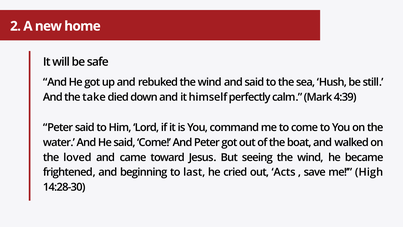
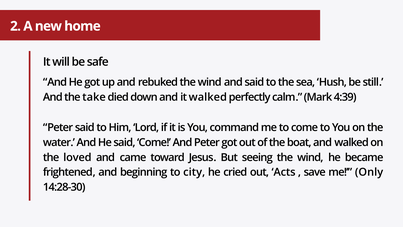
it himself: himself -> walked
last: last -> city
High: High -> Only
